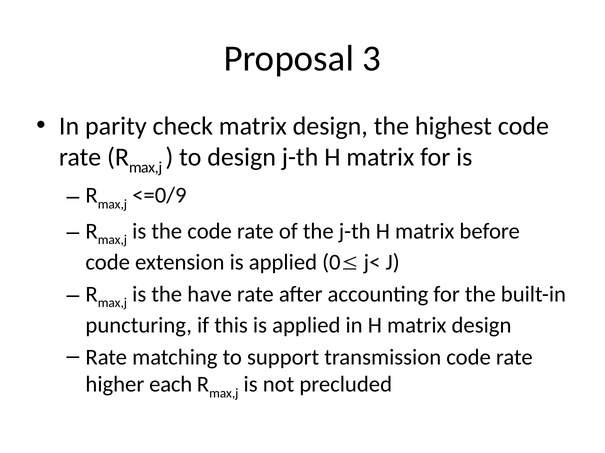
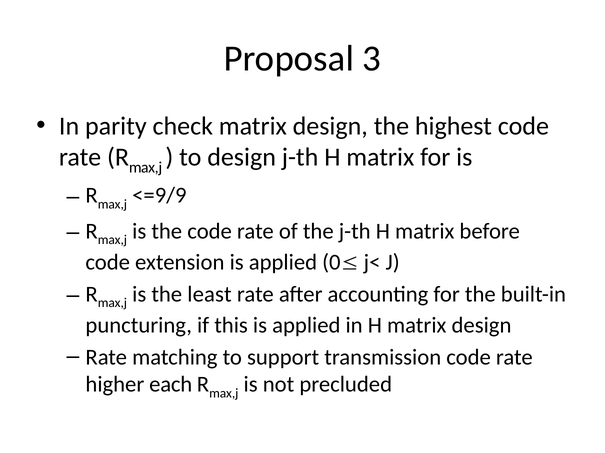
<=0/9: <=0/9 -> <=9/9
have: have -> least
